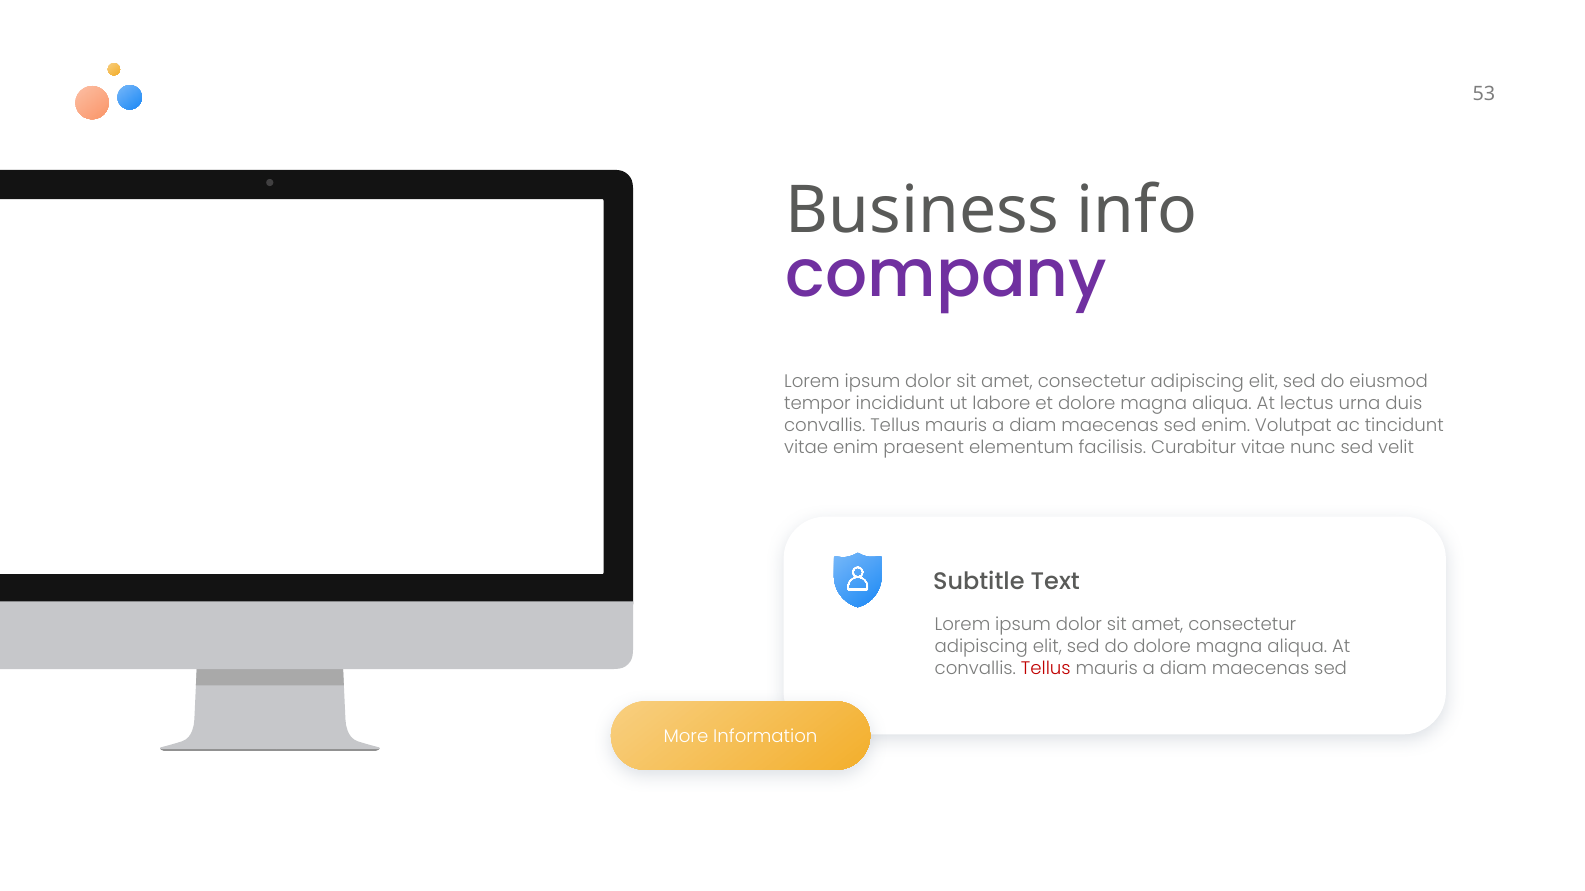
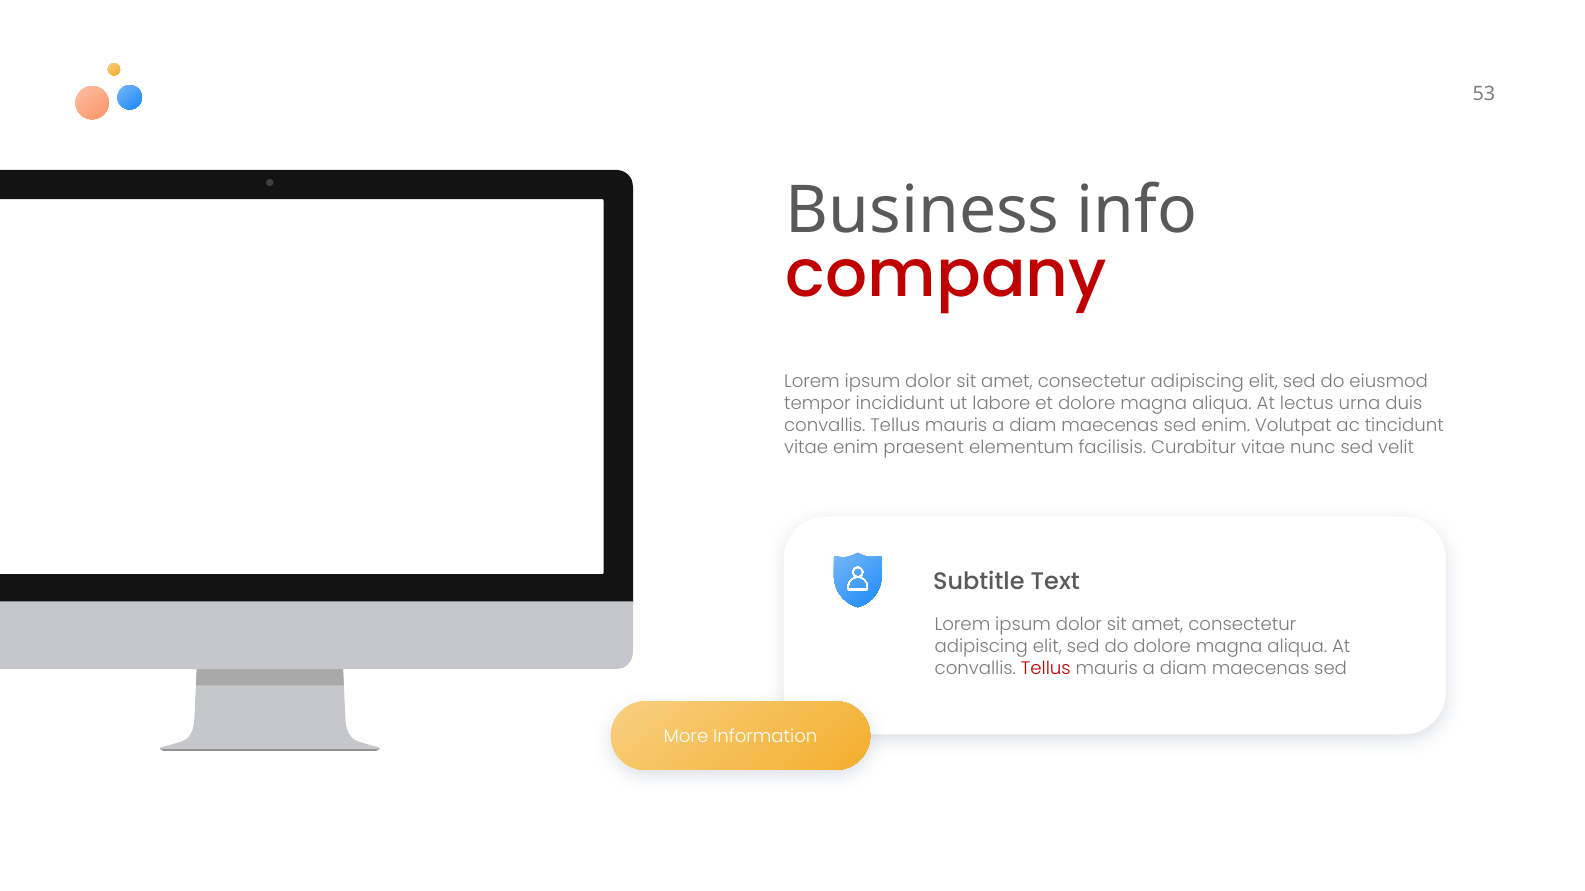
company colour: purple -> red
